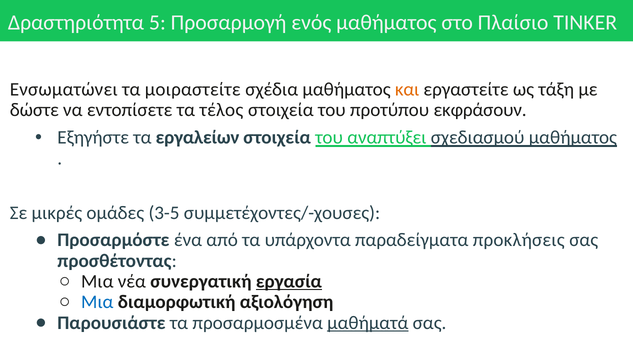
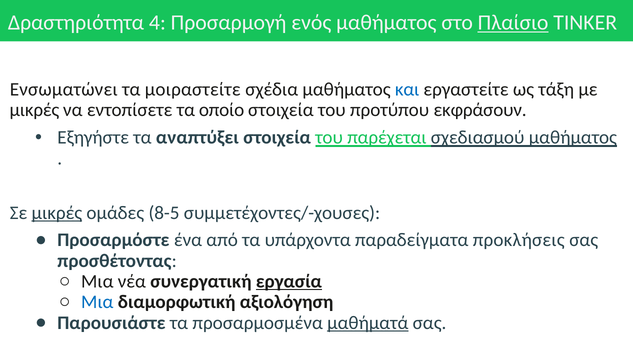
5: 5 -> 4
Πλαίσιο underline: none -> present
και colour: orange -> blue
δώστε at (34, 110): δώστε -> μικρές
τέλος: τέλος -> οποίο
εργαλείων: εργαλείων -> αναπτύξει
αναπτύξει: αναπτύξει -> παρέχεται
μικρές at (57, 213) underline: none -> present
3-5: 3-5 -> 8-5
